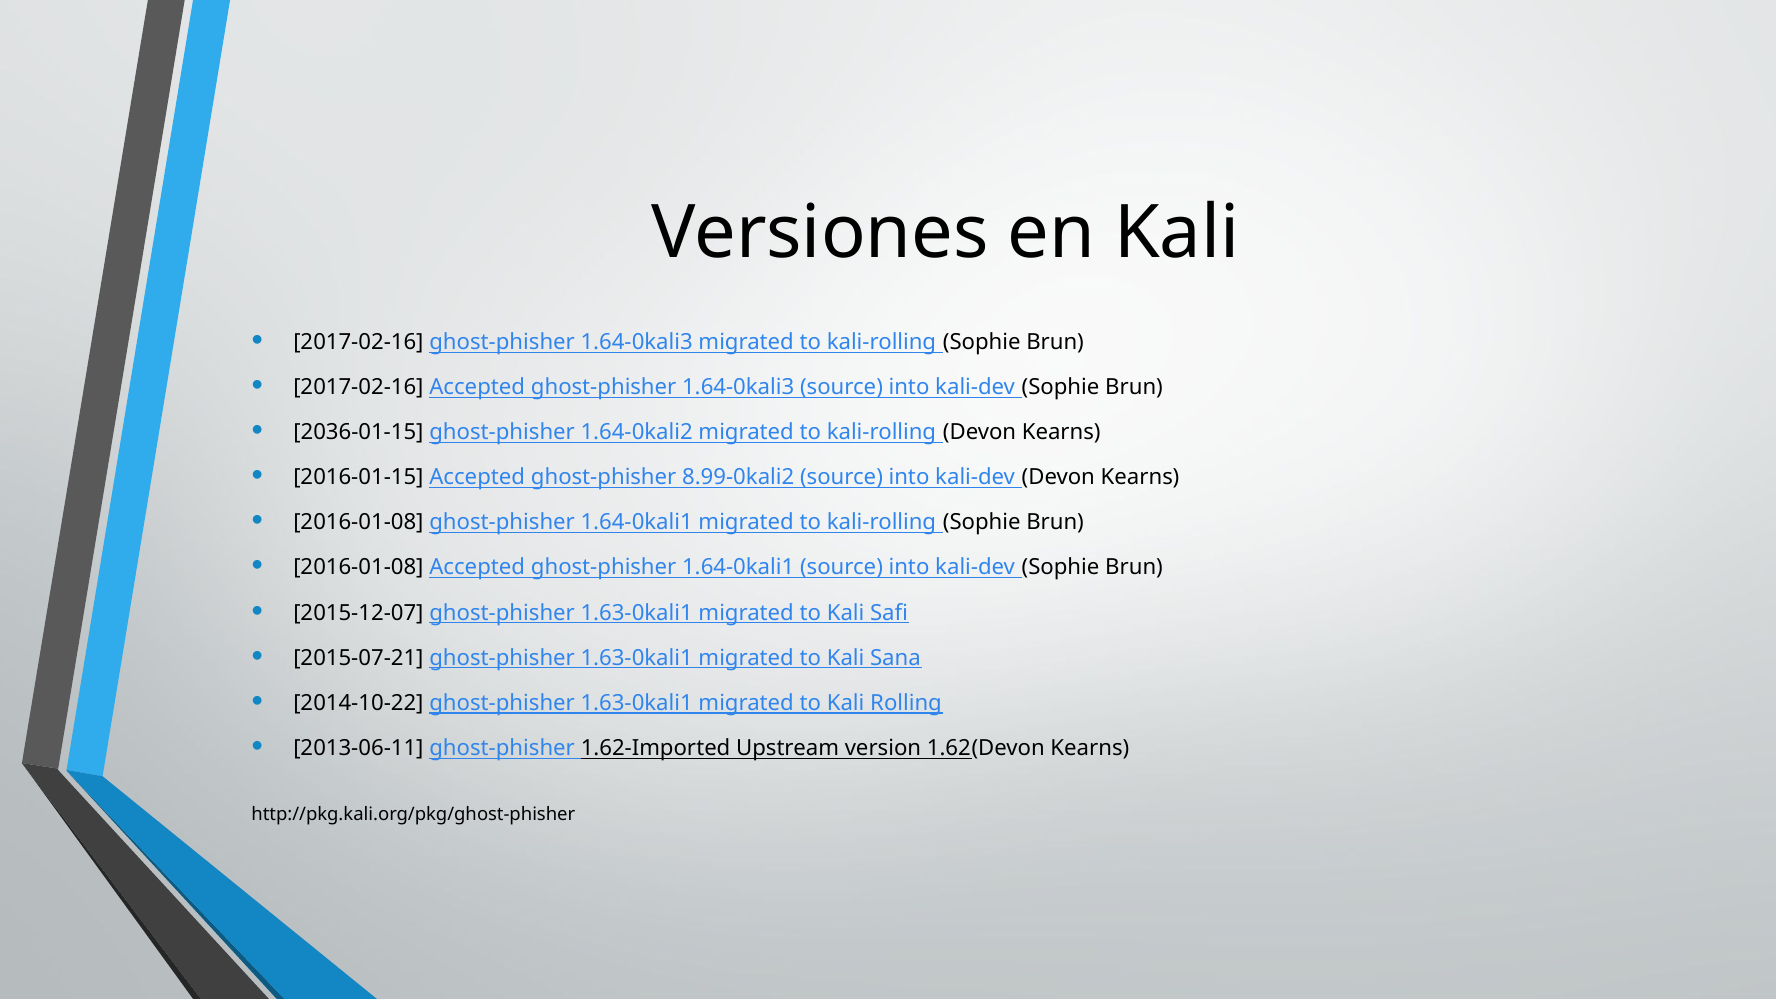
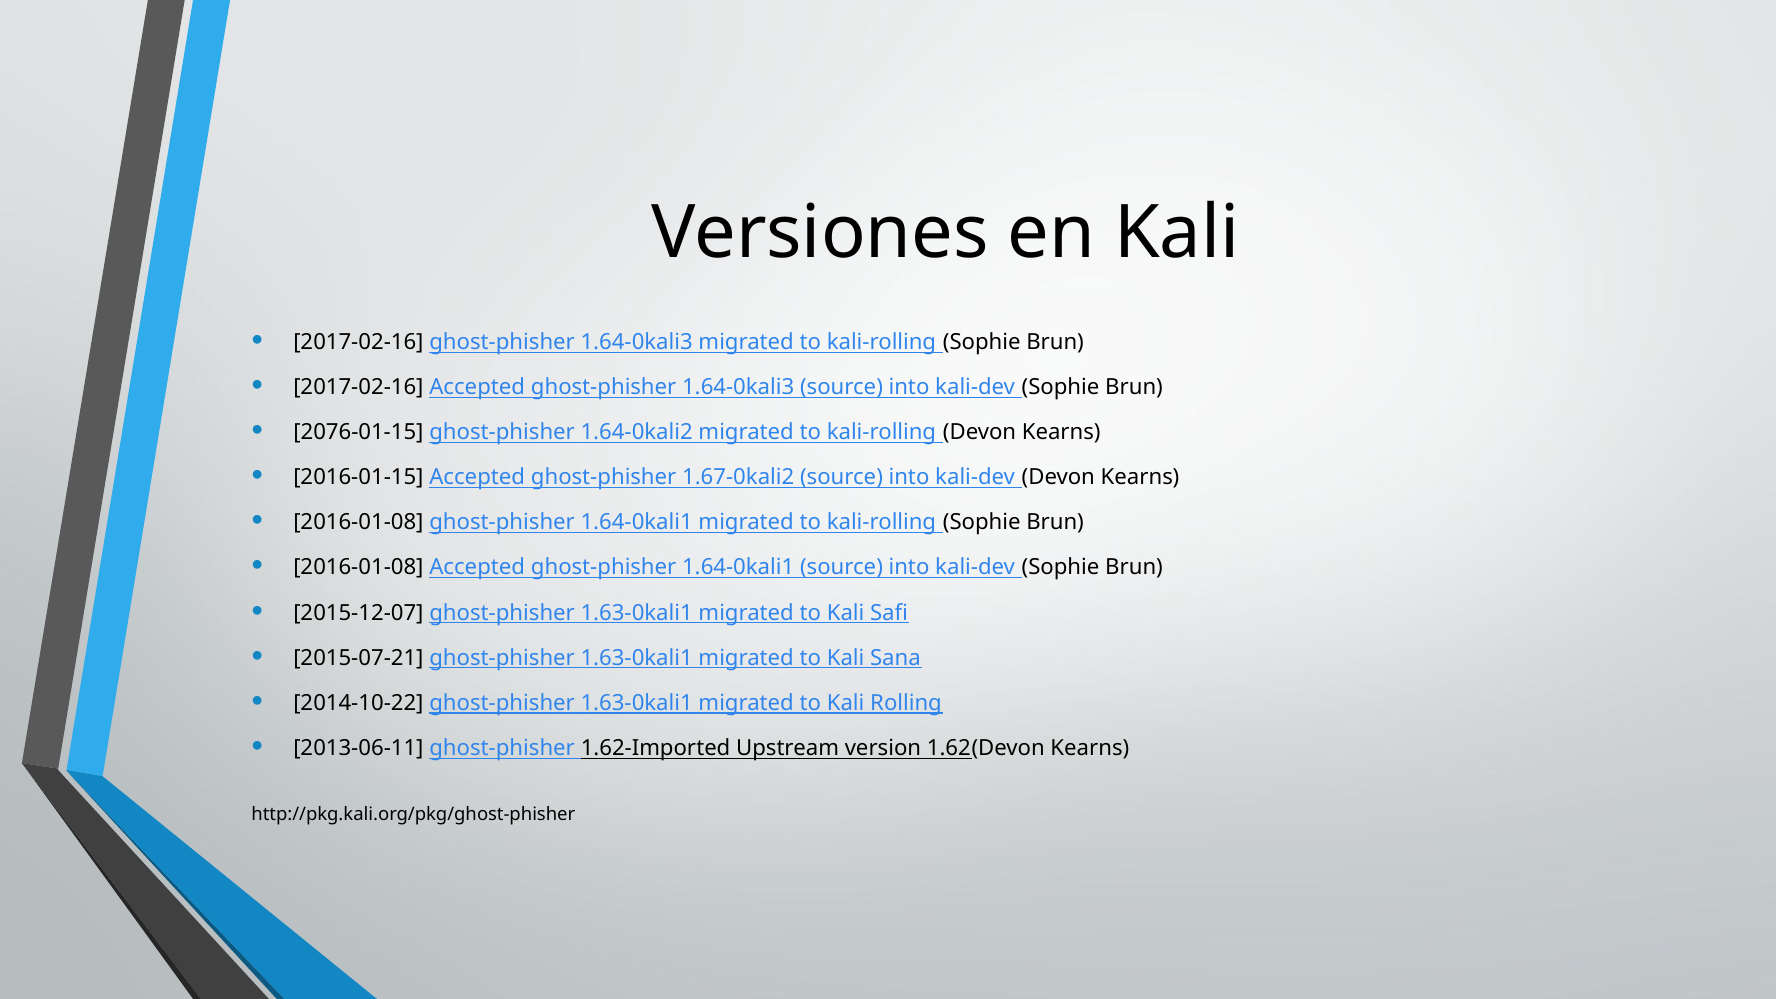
2036-01-15: 2036-01-15 -> 2076-01-15
8.99-0kali2: 8.99-0kali2 -> 1.67-0kali2
